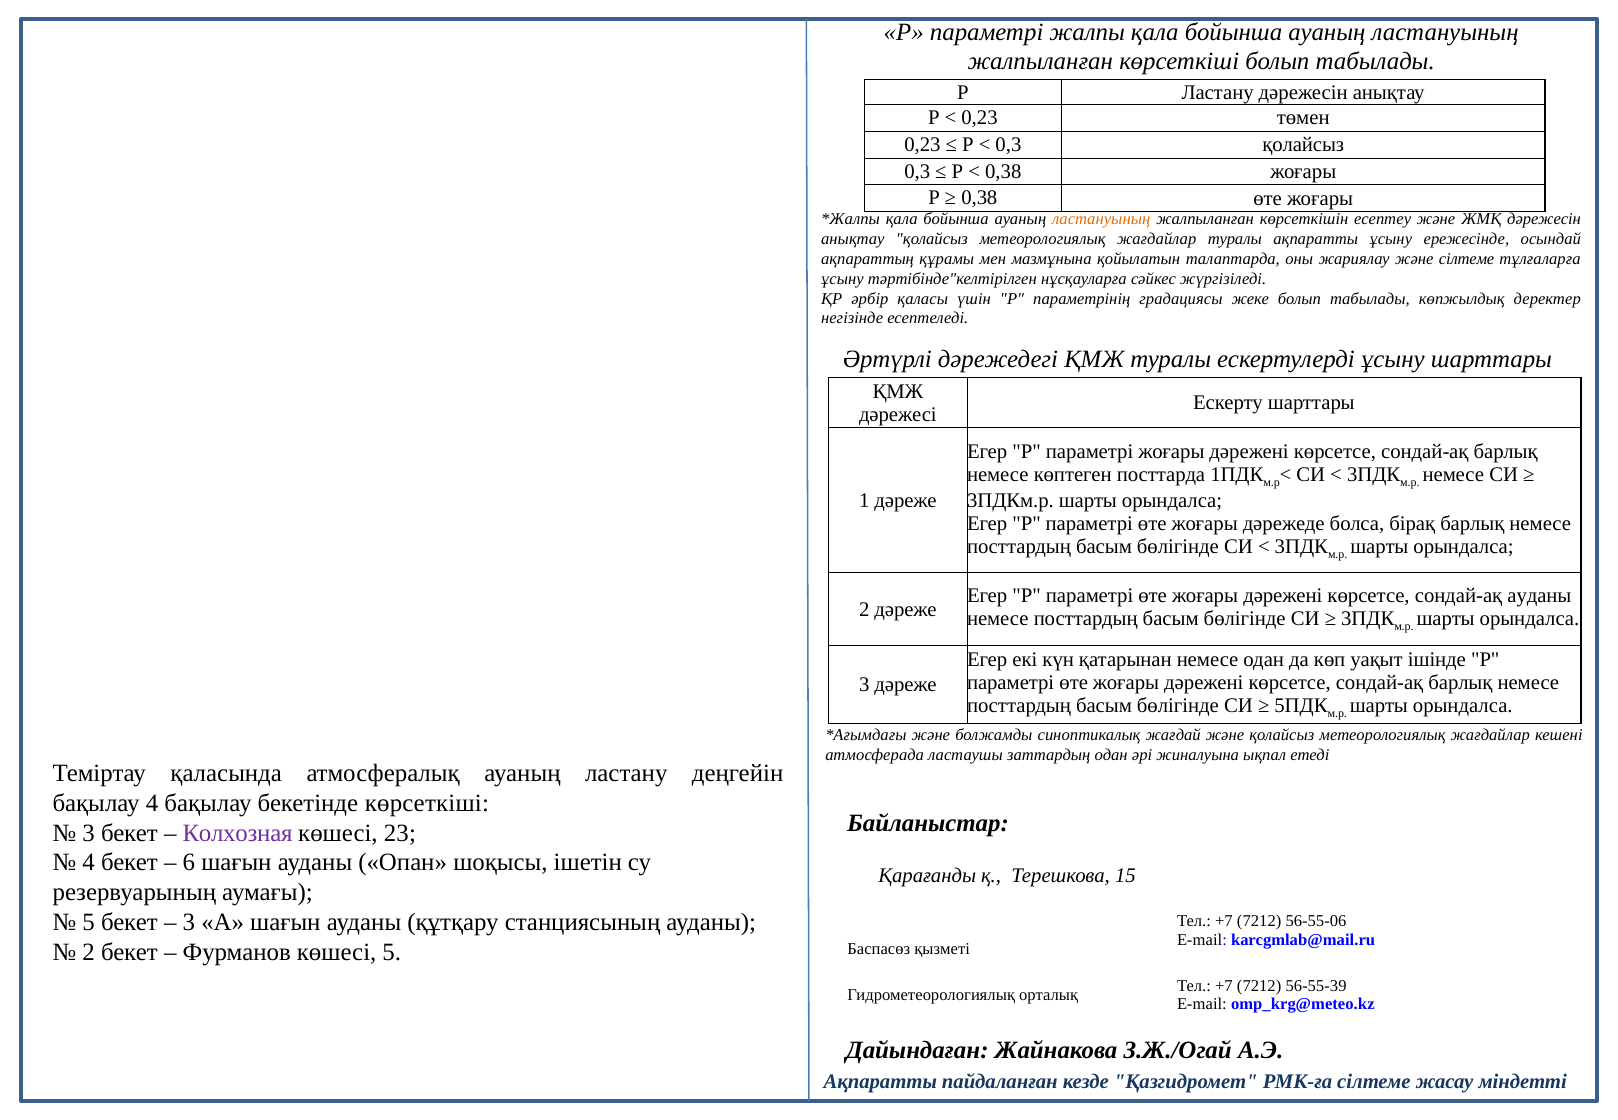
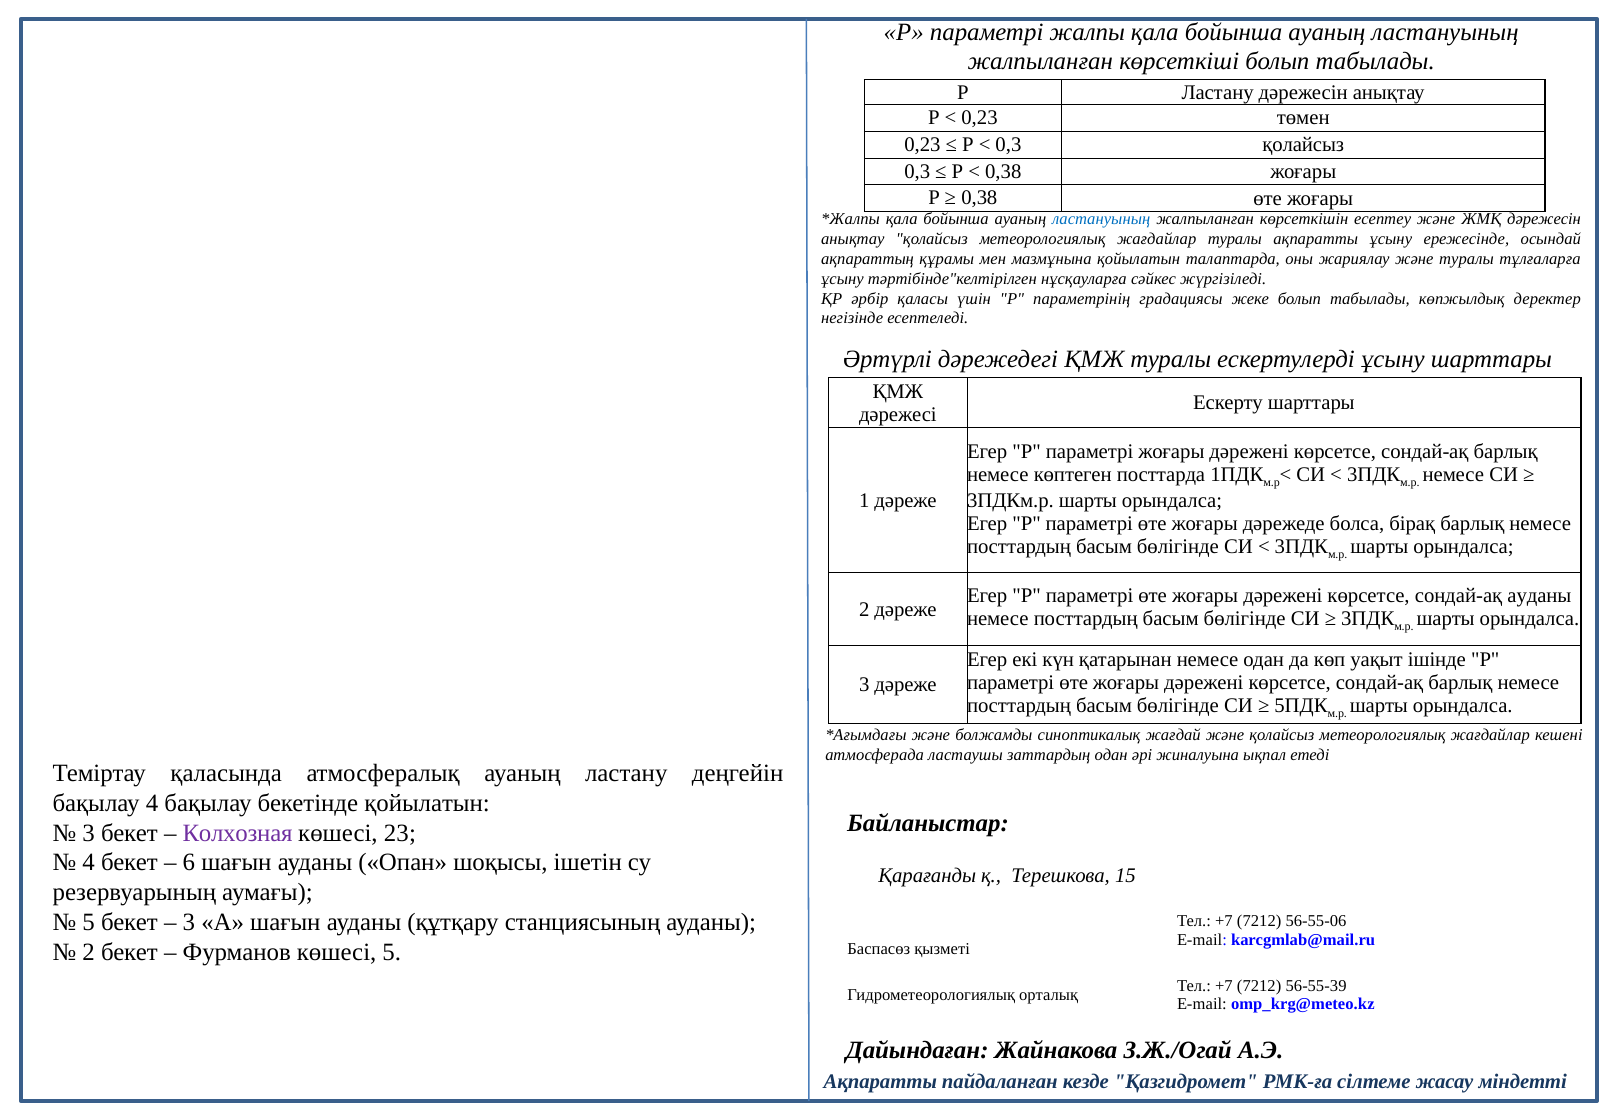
ластануының at (1101, 219) colour: orange -> blue
және сілтеме: сілтеме -> туралы
бекетінде көрсеткіші: көрсеткіші -> қойылатын
